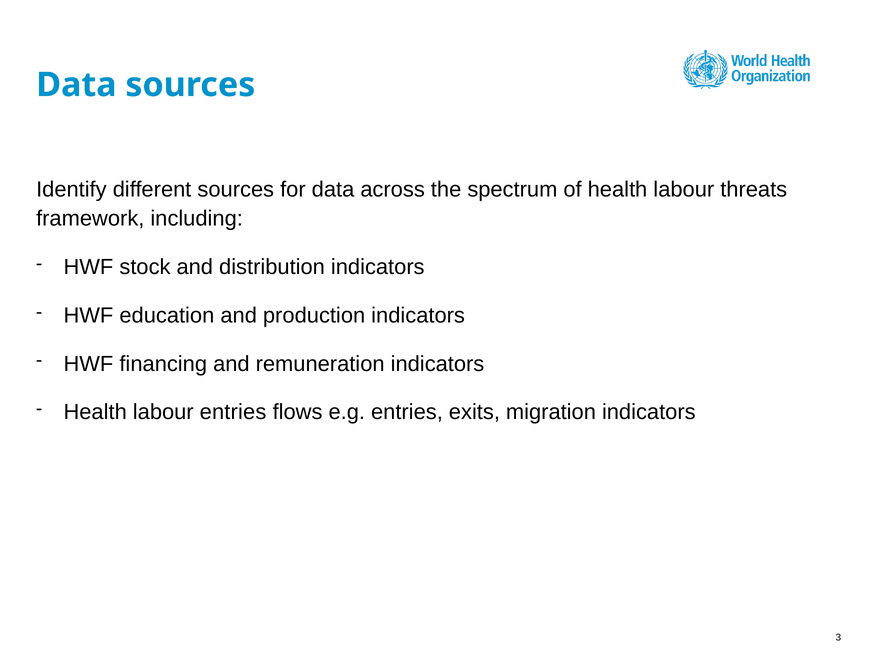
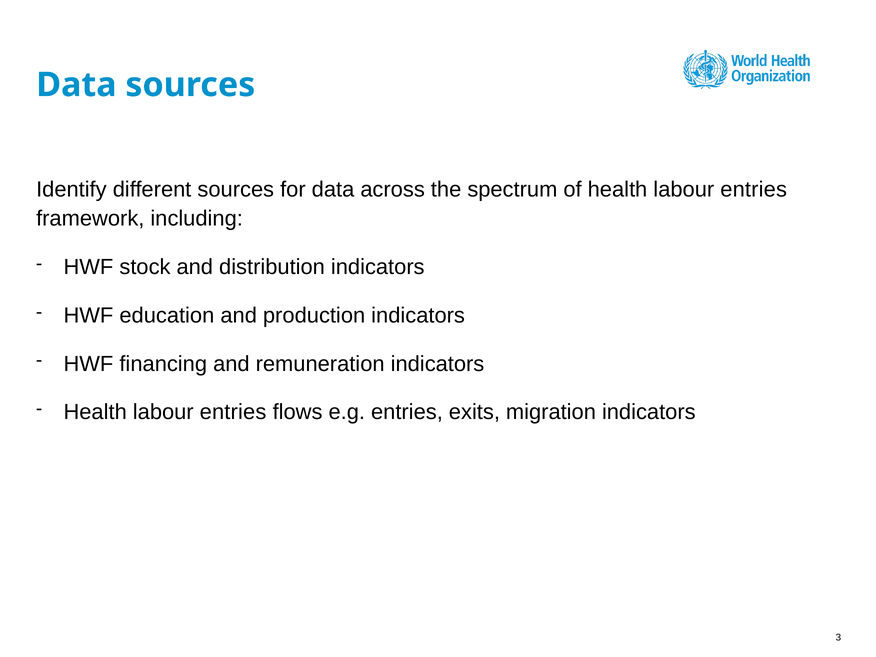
of health labour threats: threats -> entries
